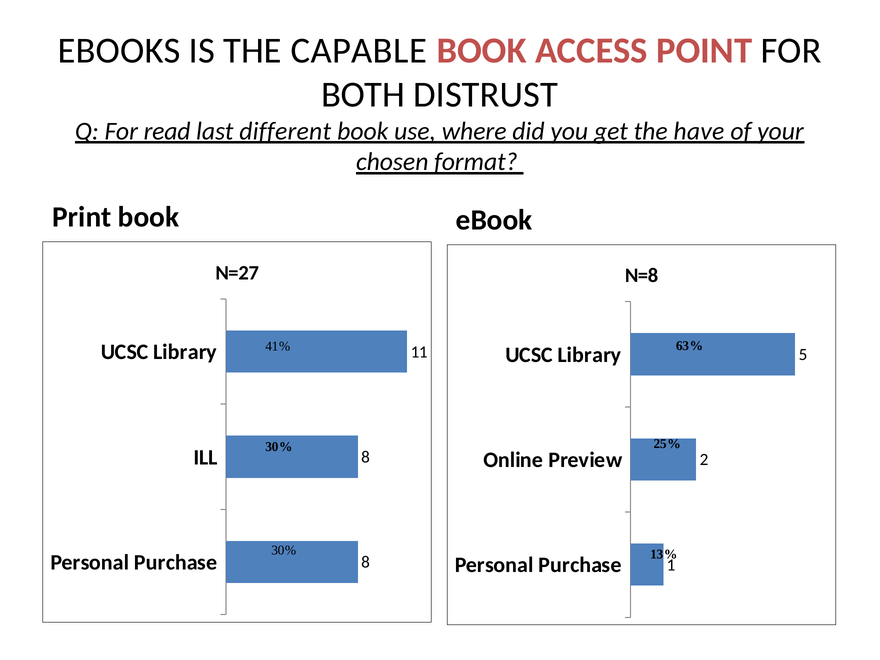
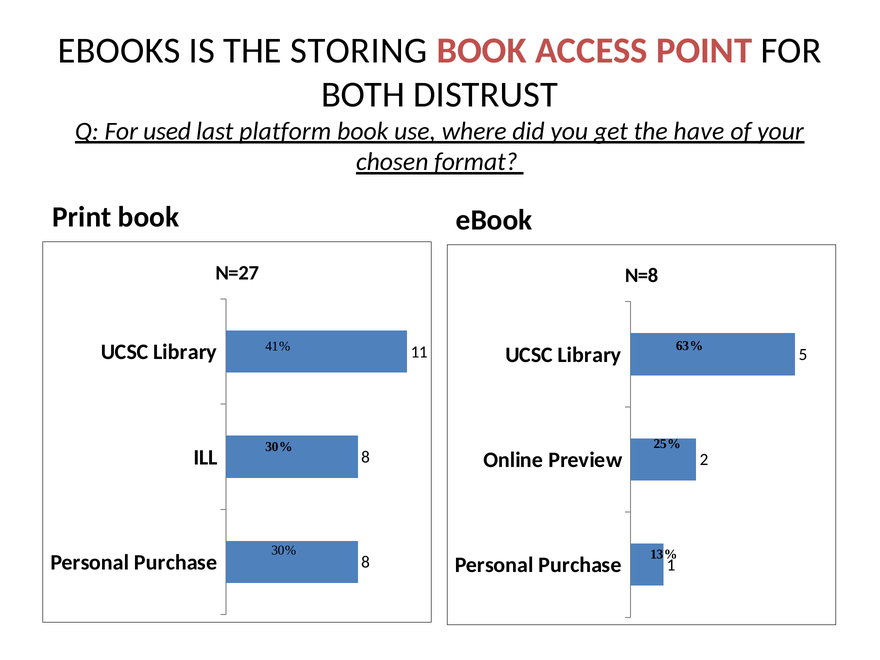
CAPABLE: CAPABLE -> STORING
read: read -> used
different: different -> platform
